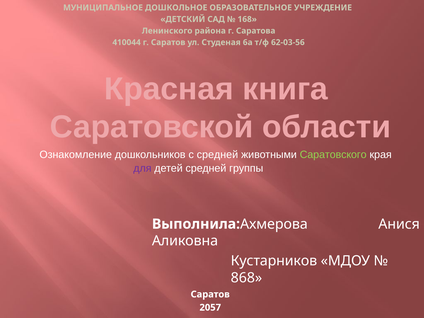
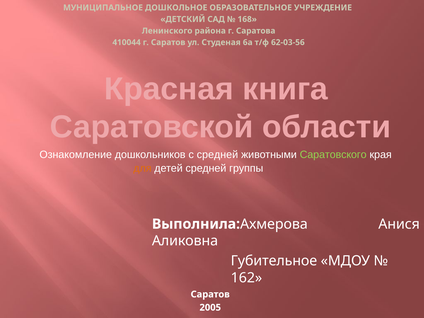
для colour: purple -> orange
Кустарников: Кустарников -> Губительное
868: 868 -> 162
2057: 2057 -> 2005
